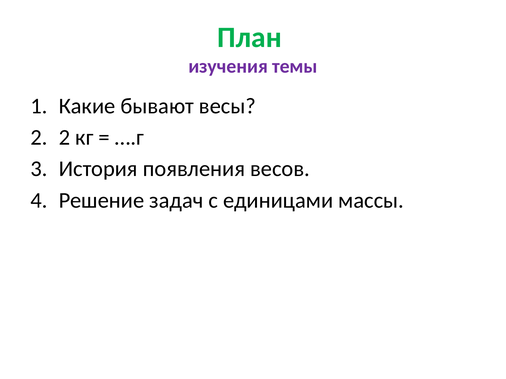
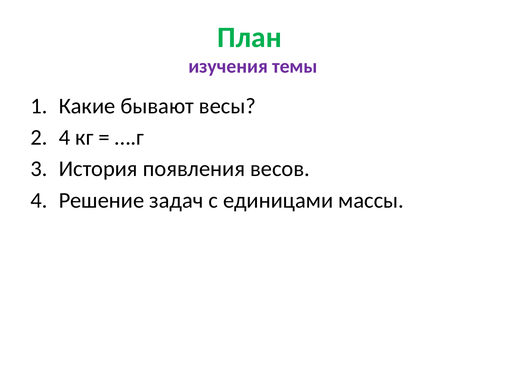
2 at (65, 138): 2 -> 4
